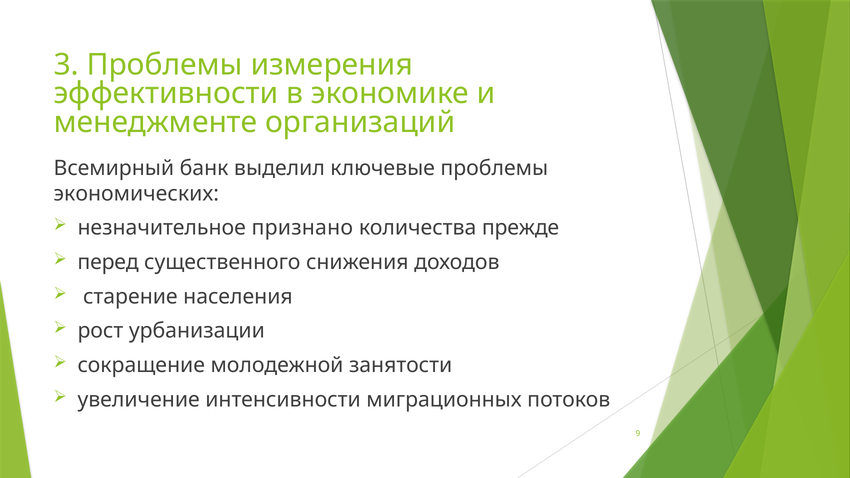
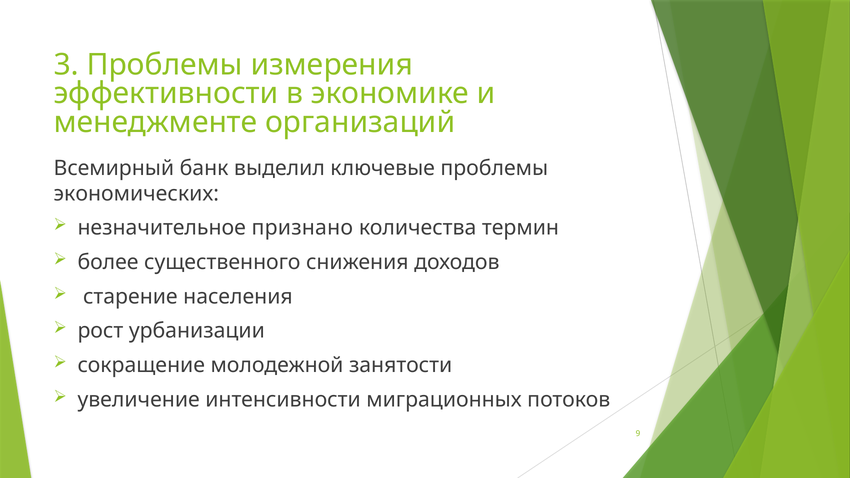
прежде: прежде -> термин
перед: перед -> более
